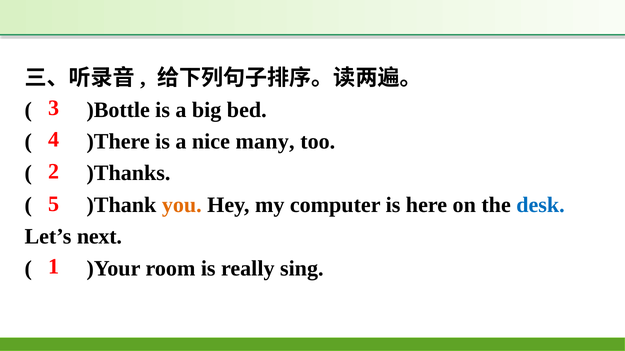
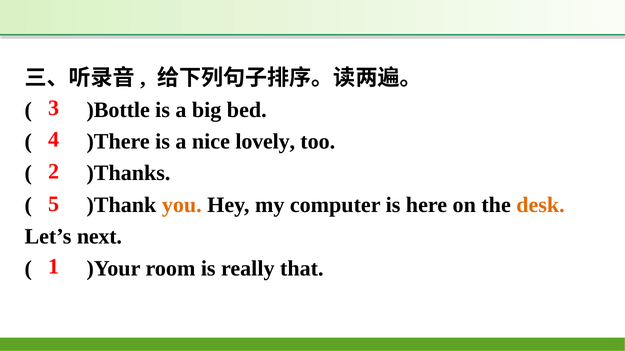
many: many -> lovely
desk colour: blue -> orange
sing: sing -> that
